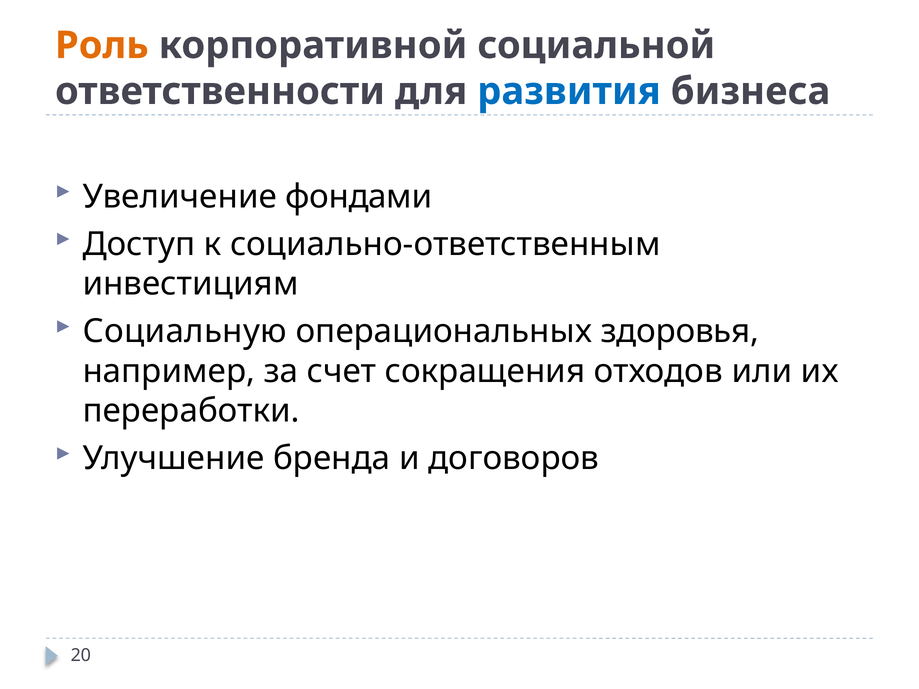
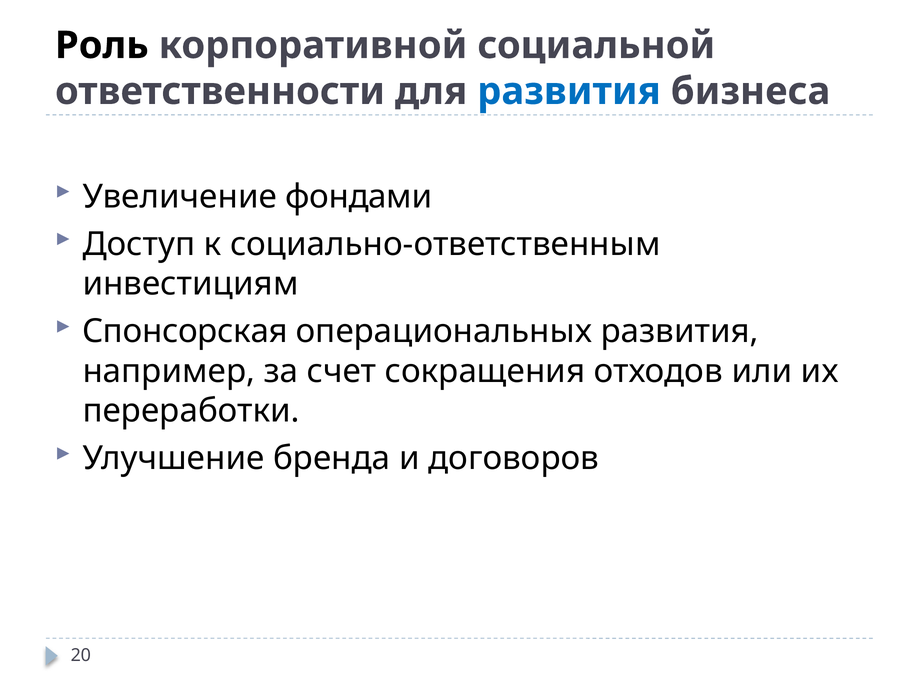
Роль colour: orange -> black
Социальную: Социальную -> Спонсорская
операциональных здоровья: здоровья -> развития
